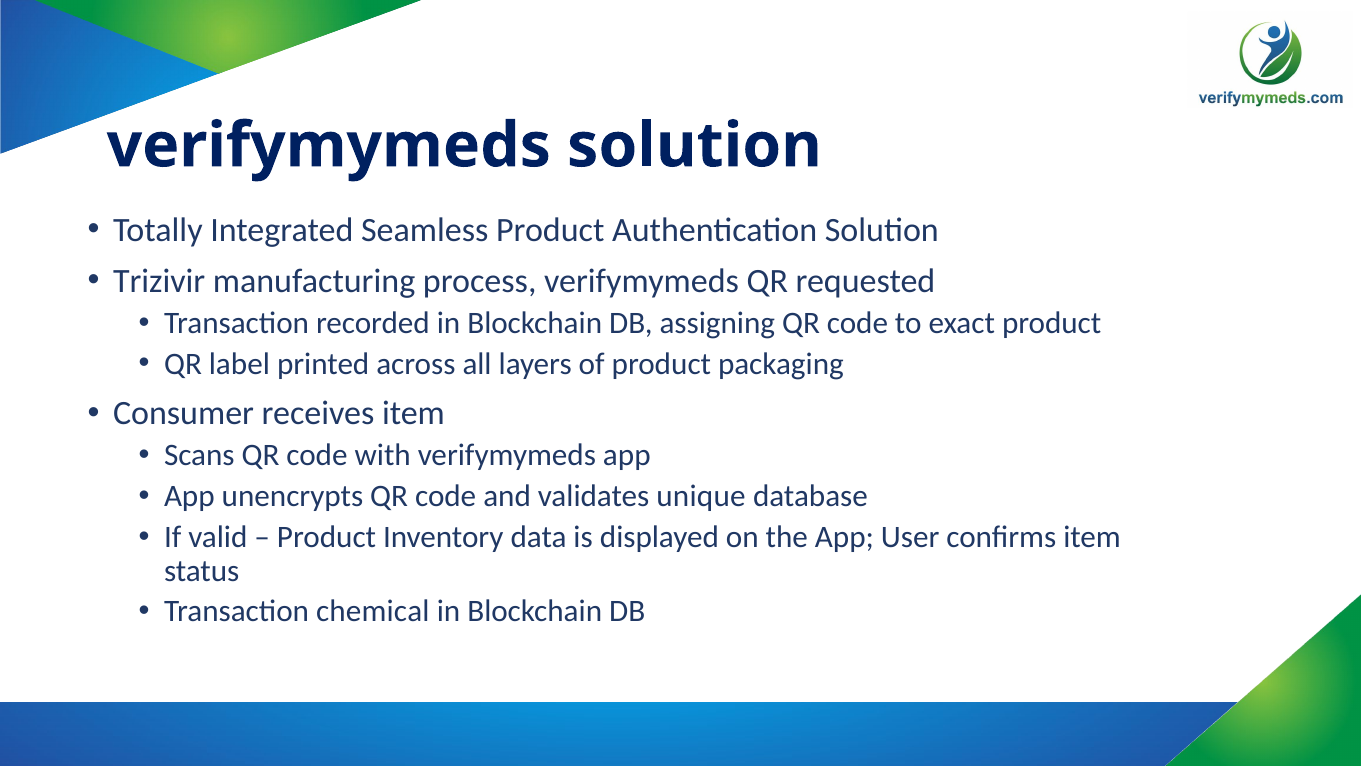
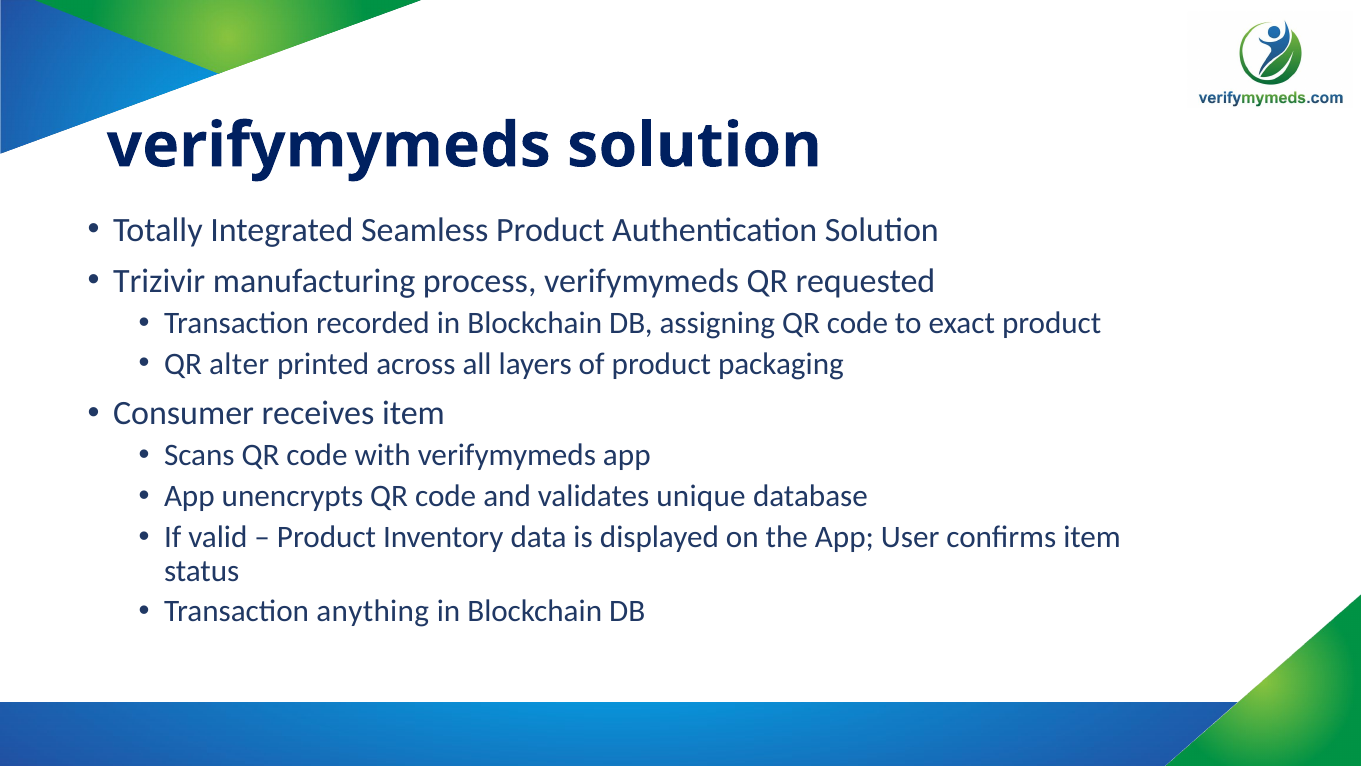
label: label -> alter
chemical: chemical -> anything
